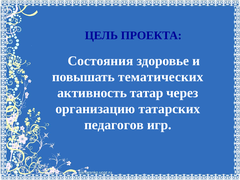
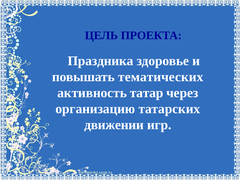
Состояния: Состояния -> Праздника
педагогов: педагогов -> движении
